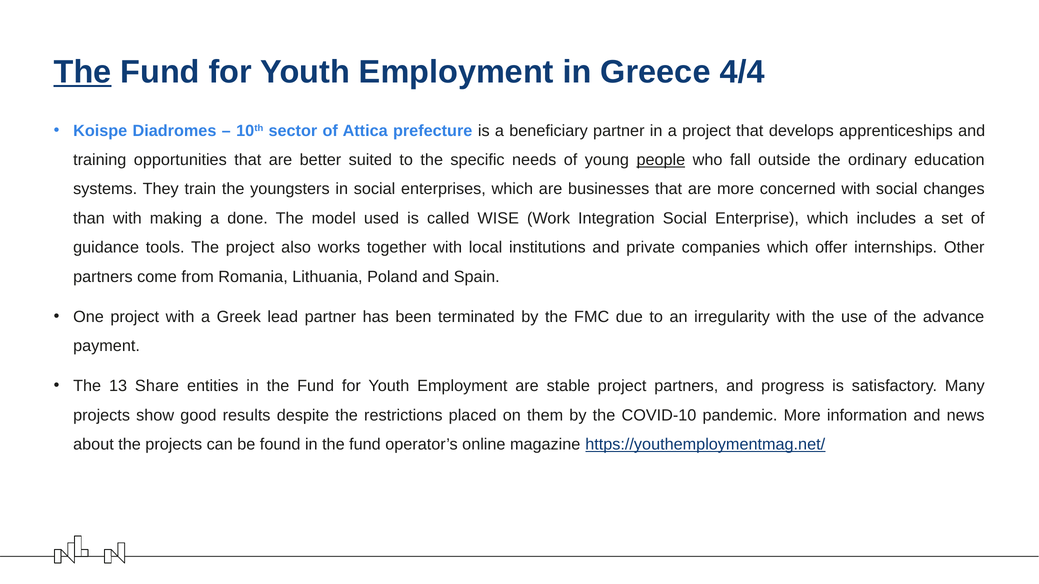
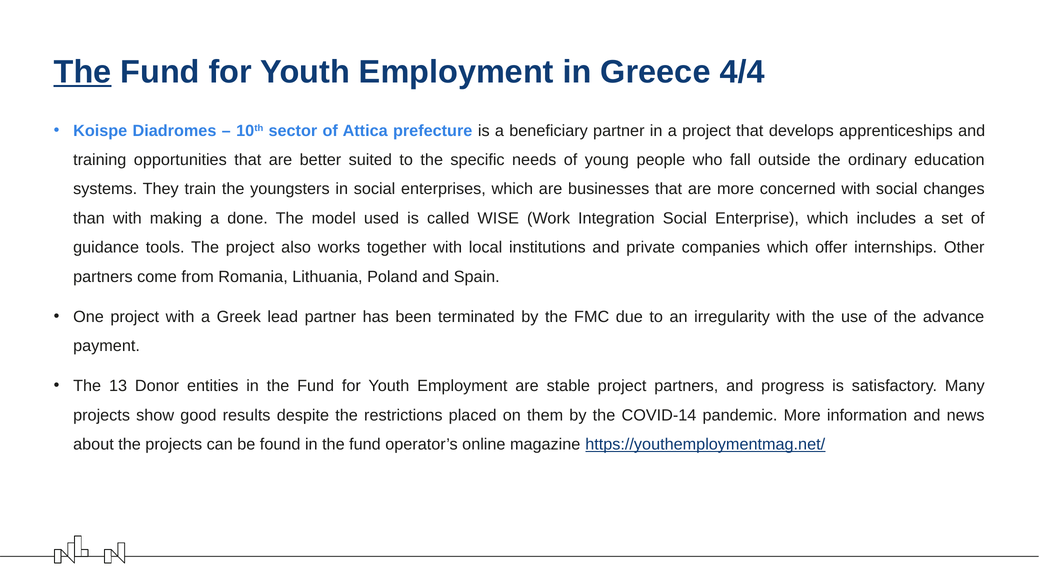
people underline: present -> none
Share: Share -> Donor
COVID-10: COVID-10 -> COVID-14
